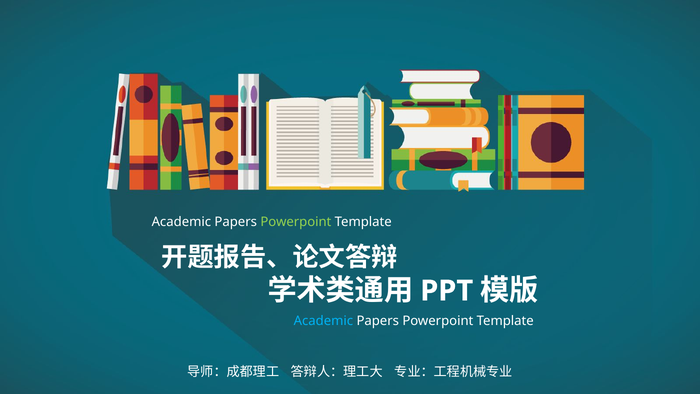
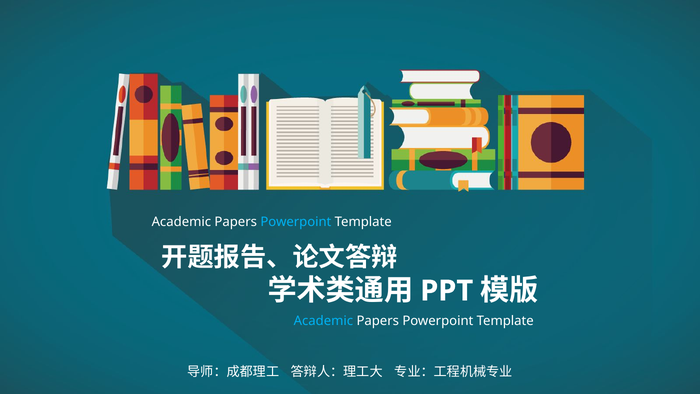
Powerpoint at (296, 222) colour: light green -> light blue
